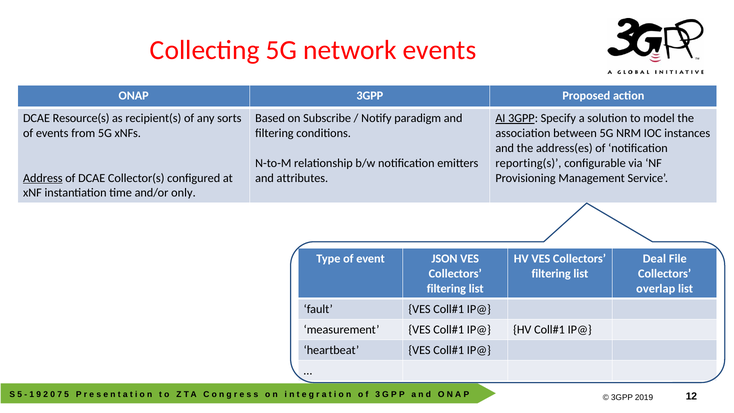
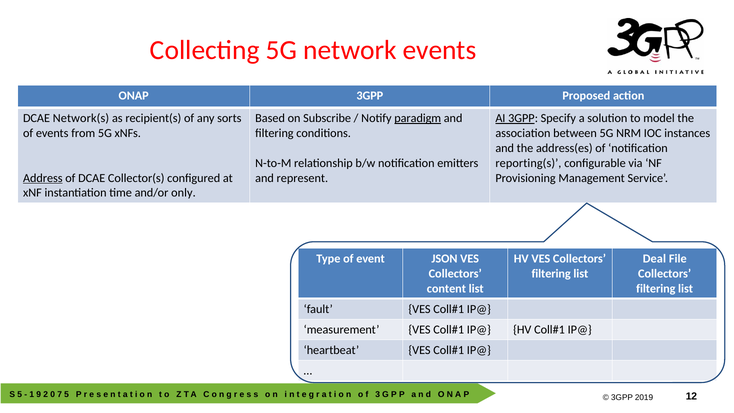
Resource(s: Resource(s -> Network(s
paradigm underline: none -> present
attributes: attributes -> represent
filtering at (446, 288): filtering -> content
overlap at (656, 288): overlap -> filtering
